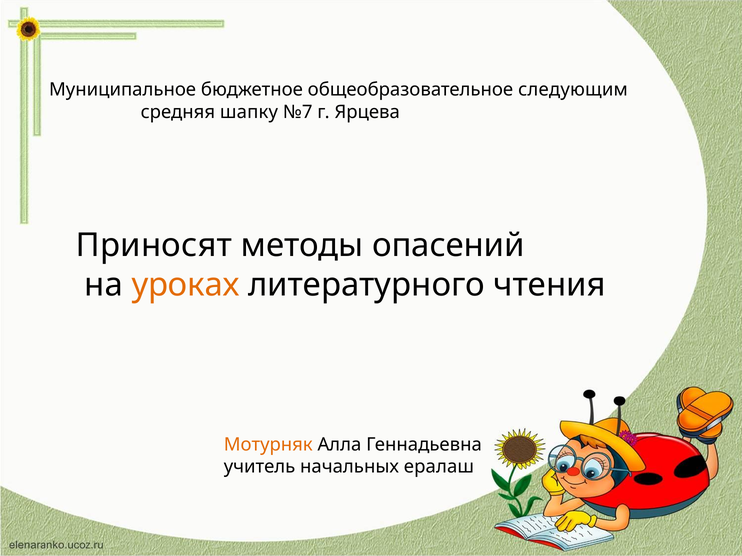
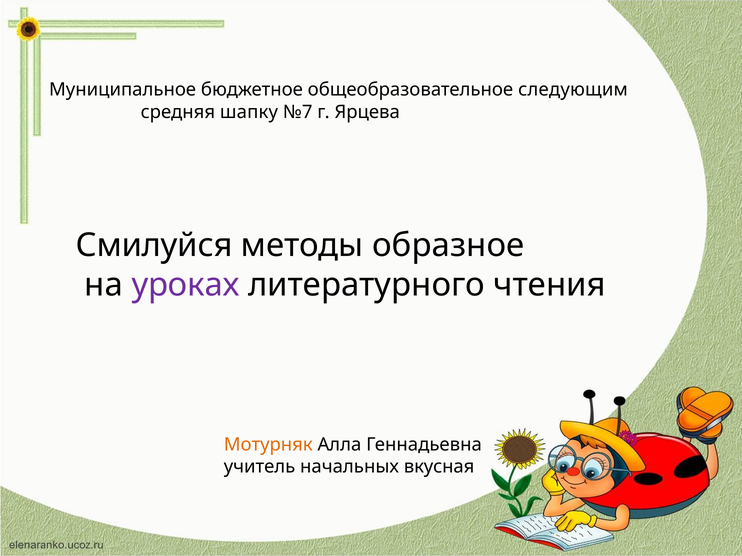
Приносят: Приносят -> Смилуйся
опасений: опасений -> образное
уроках colour: orange -> purple
ералаш: ералаш -> вкусная
